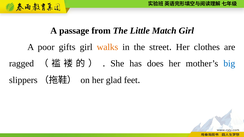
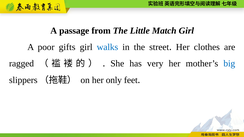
walks colour: orange -> blue
does: does -> very
glad: glad -> only
